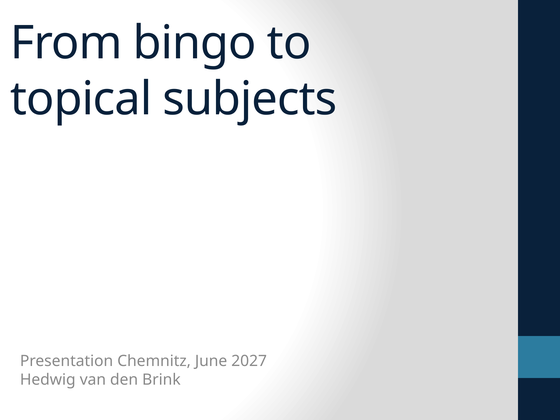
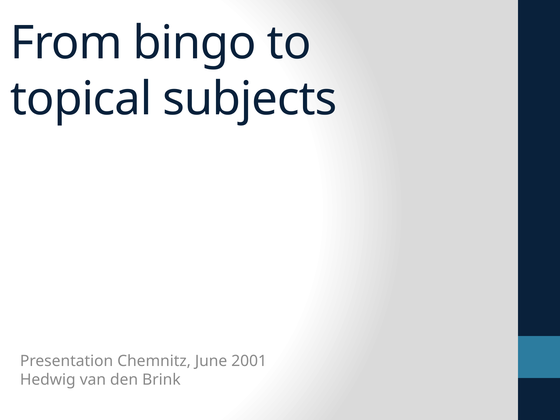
2027: 2027 -> 2001
